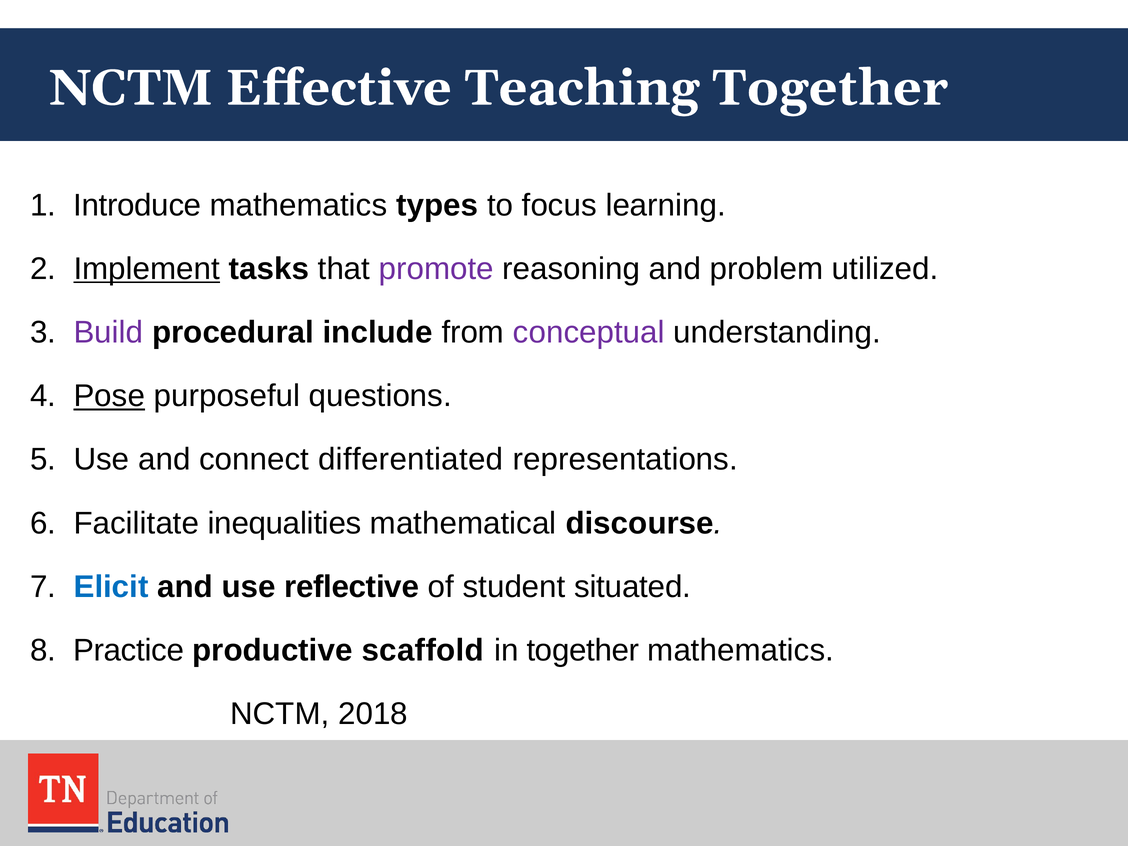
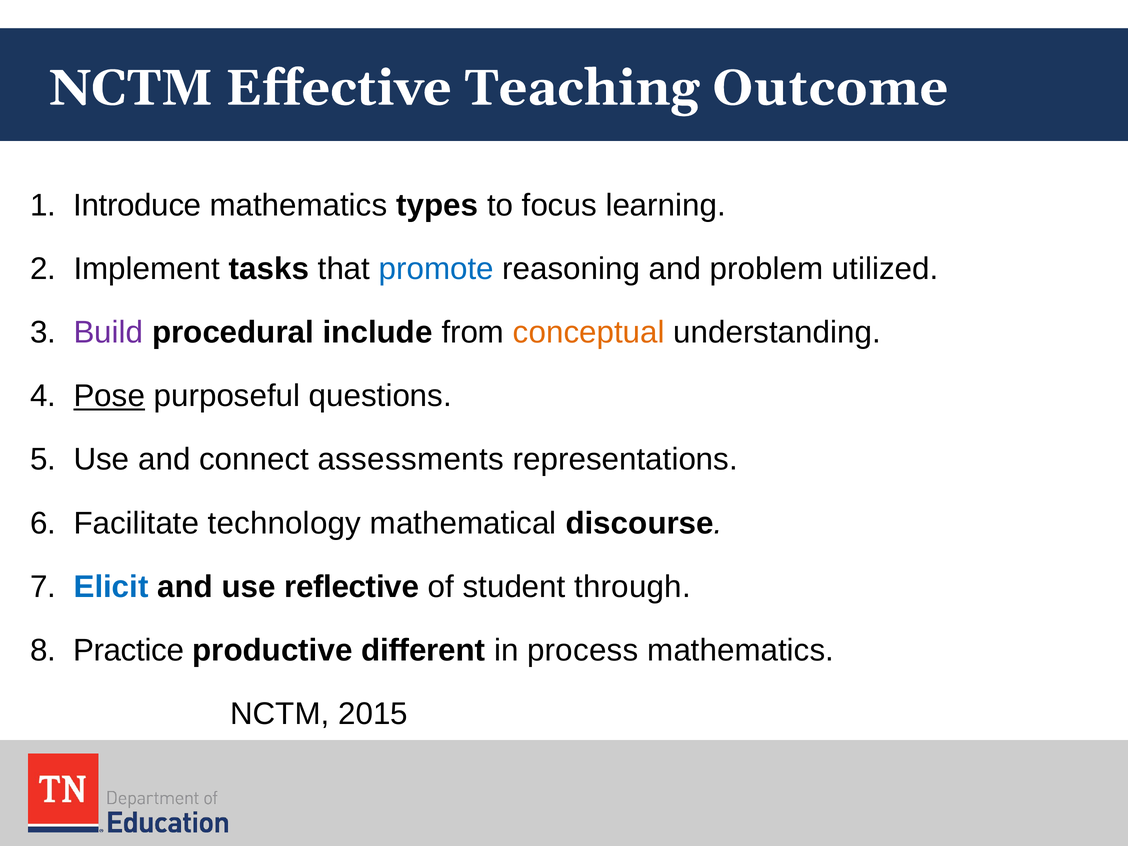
Teaching Together: Together -> Outcome
Implement underline: present -> none
promote colour: purple -> blue
conceptual colour: purple -> orange
differentiated: differentiated -> assessments
inequalities: inequalities -> technology
situated: situated -> through
scaffold: scaffold -> different
in together: together -> process
2018: 2018 -> 2015
